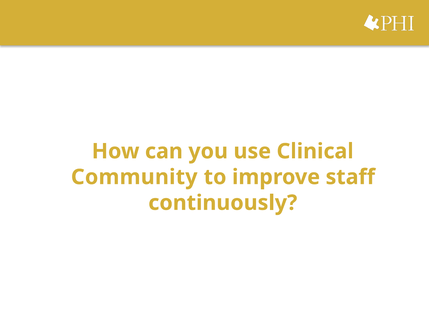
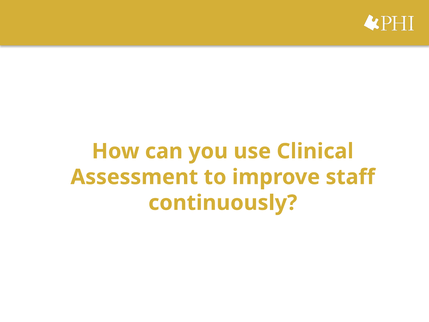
Community: Community -> Assessment
